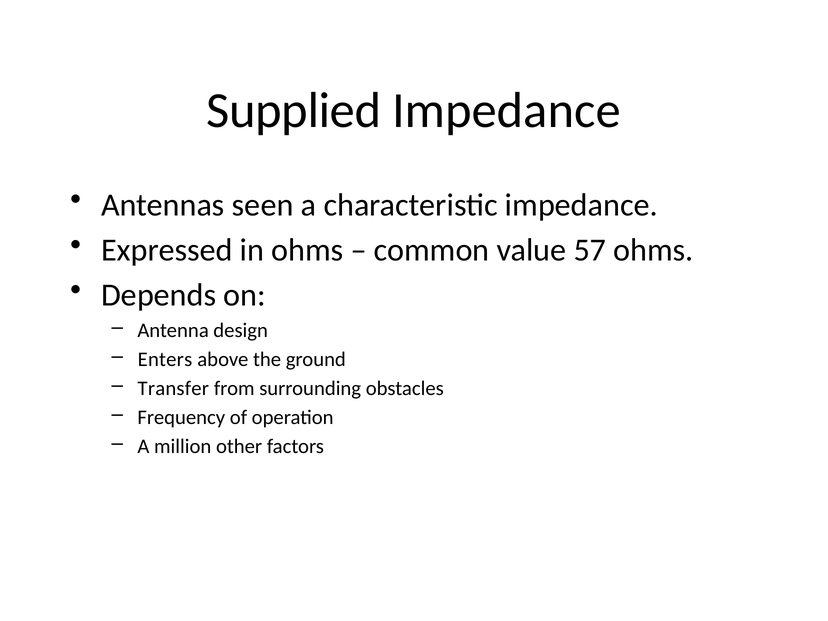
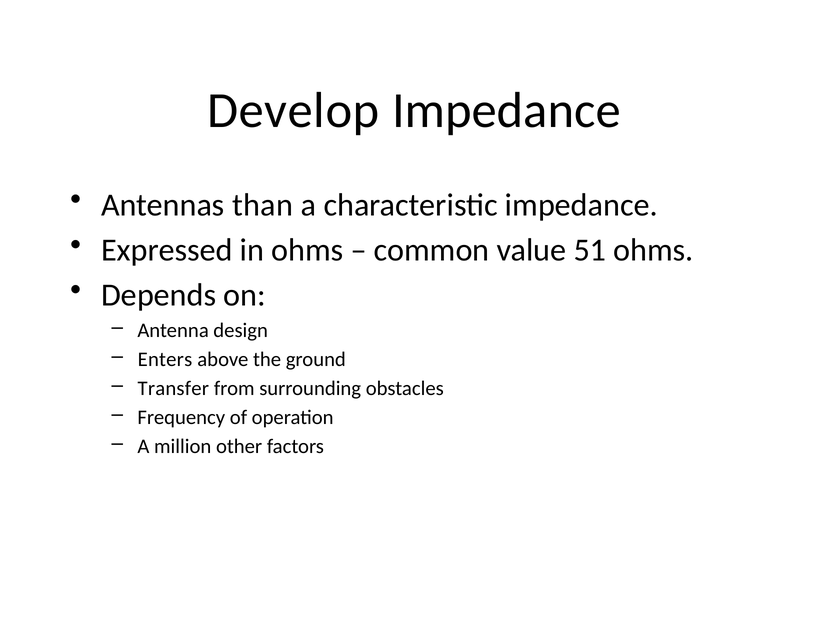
Supplied: Supplied -> Develop
seen: seen -> than
57: 57 -> 51
